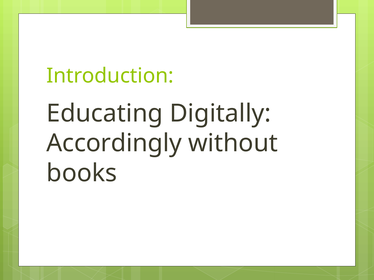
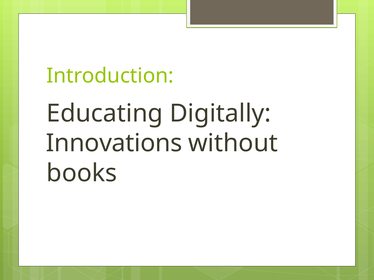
Accordingly: Accordingly -> Innovations
